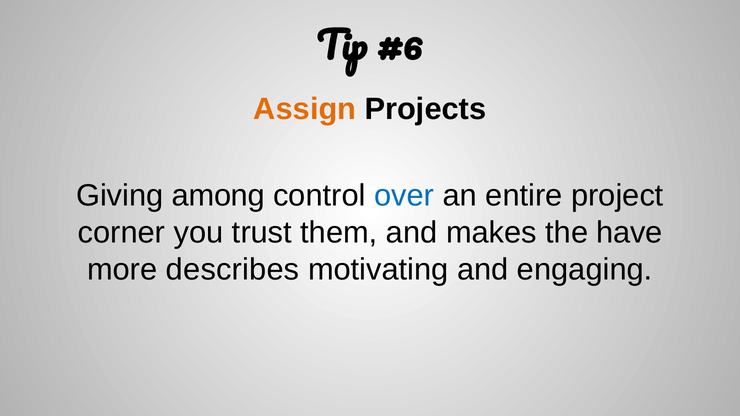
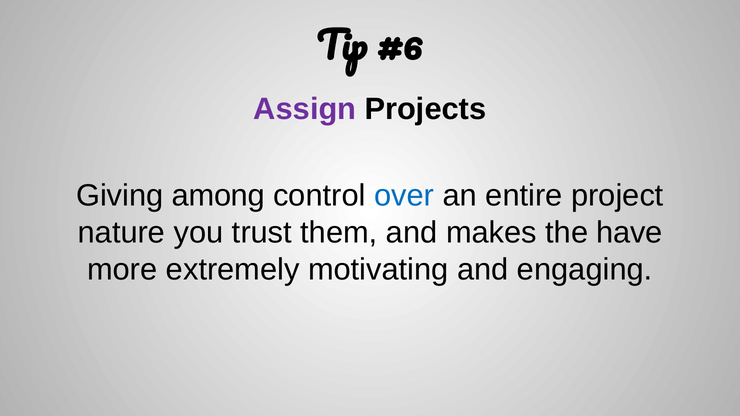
Assign colour: orange -> purple
corner: corner -> nature
describes: describes -> extremely
